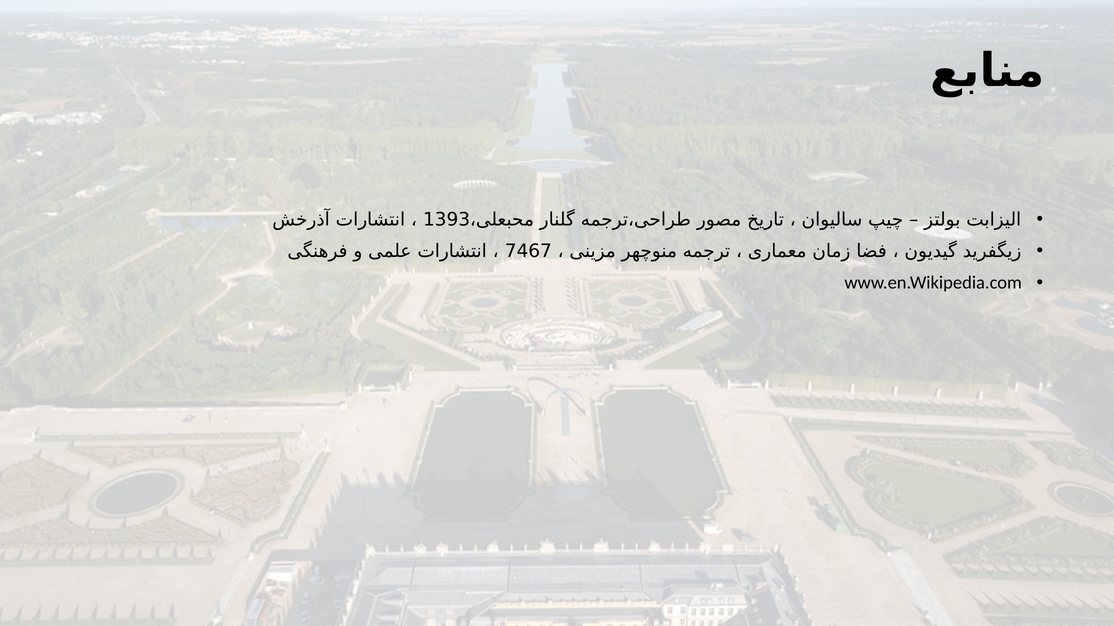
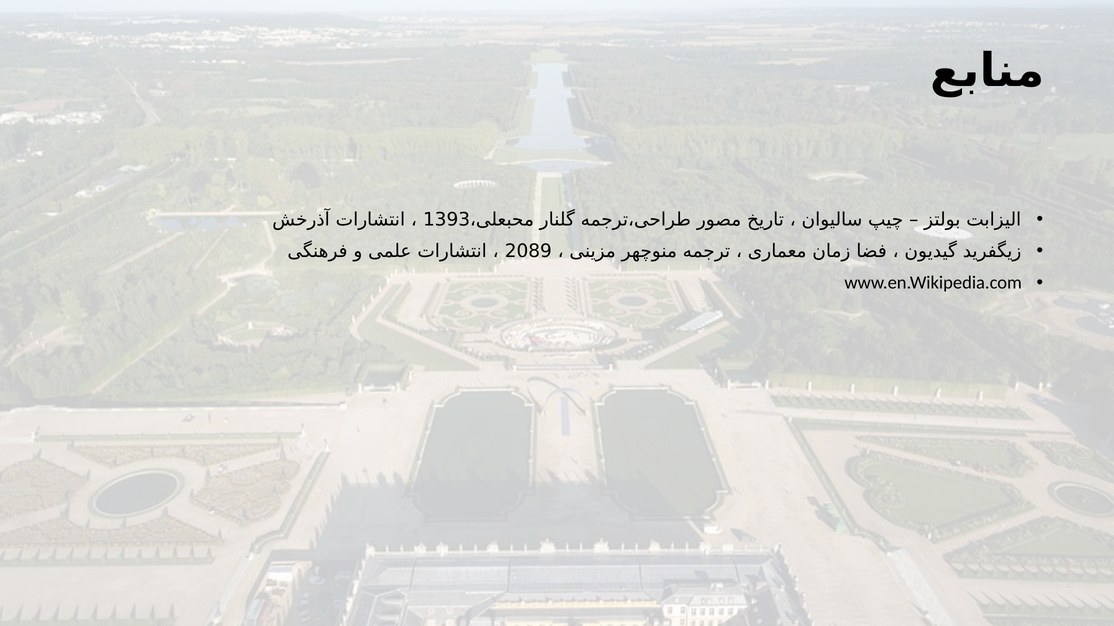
7467: 7467 -> 2089
